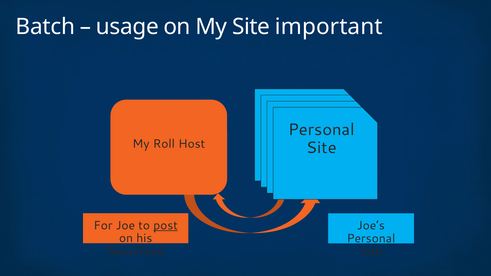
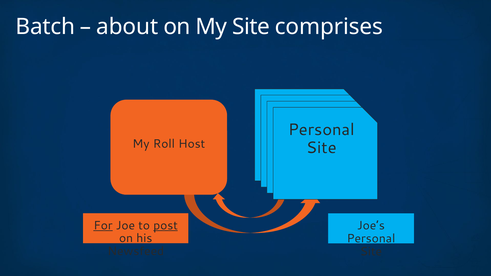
usage: usage -> about
important: important -> comprises
For underline: none -> present
